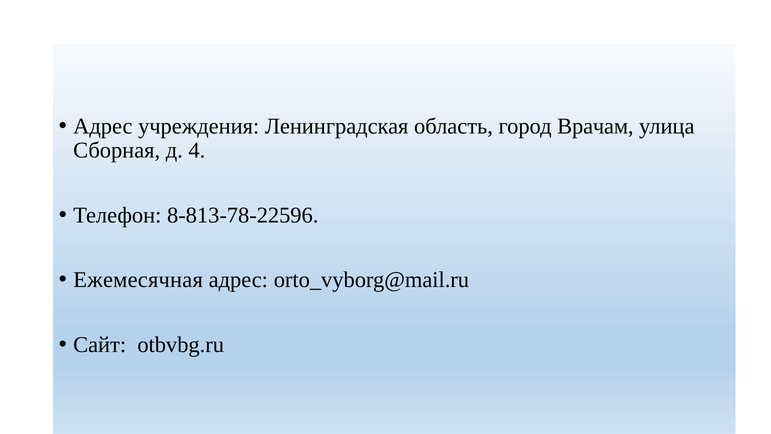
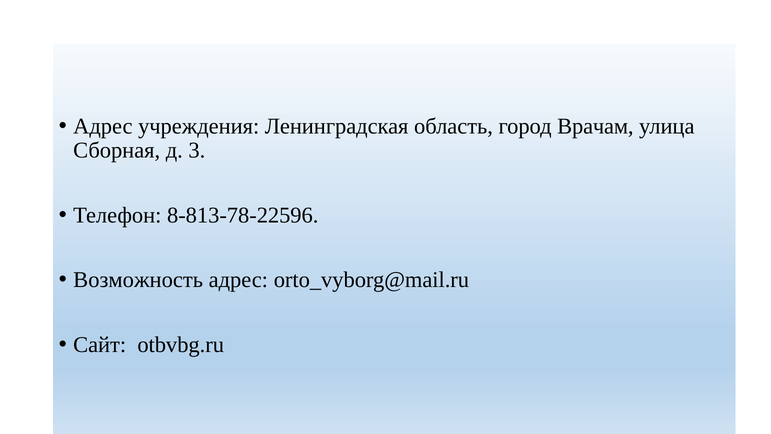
4: 4 -> 3
Ежемесячная: Ежемесячная -> Возможность
